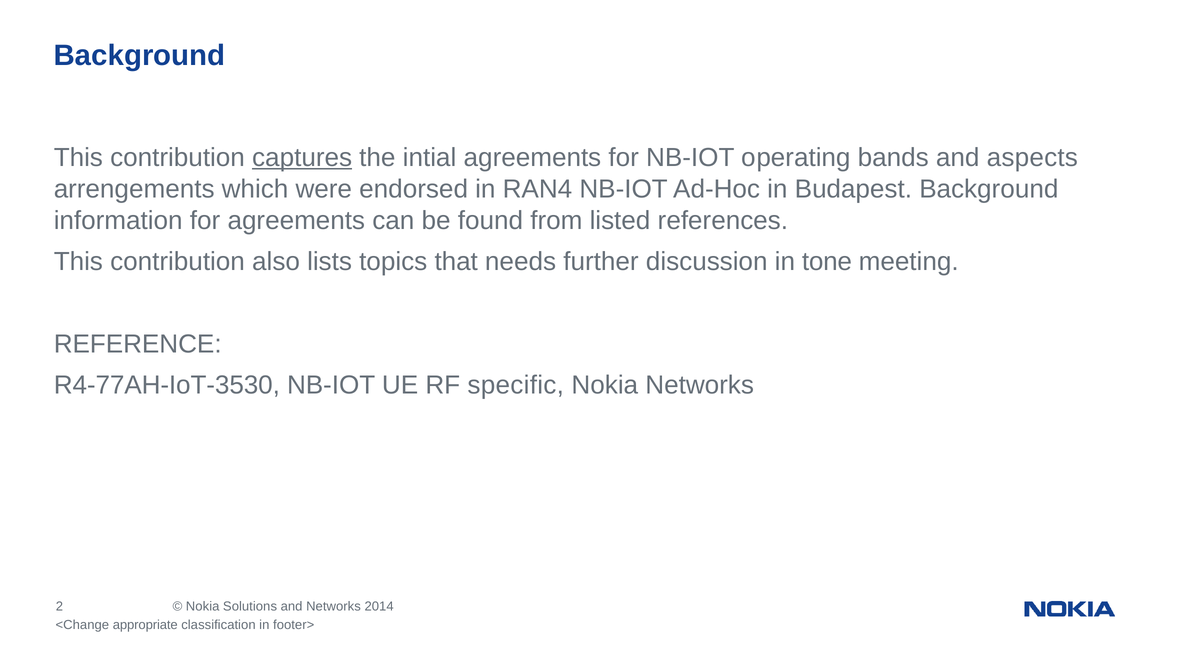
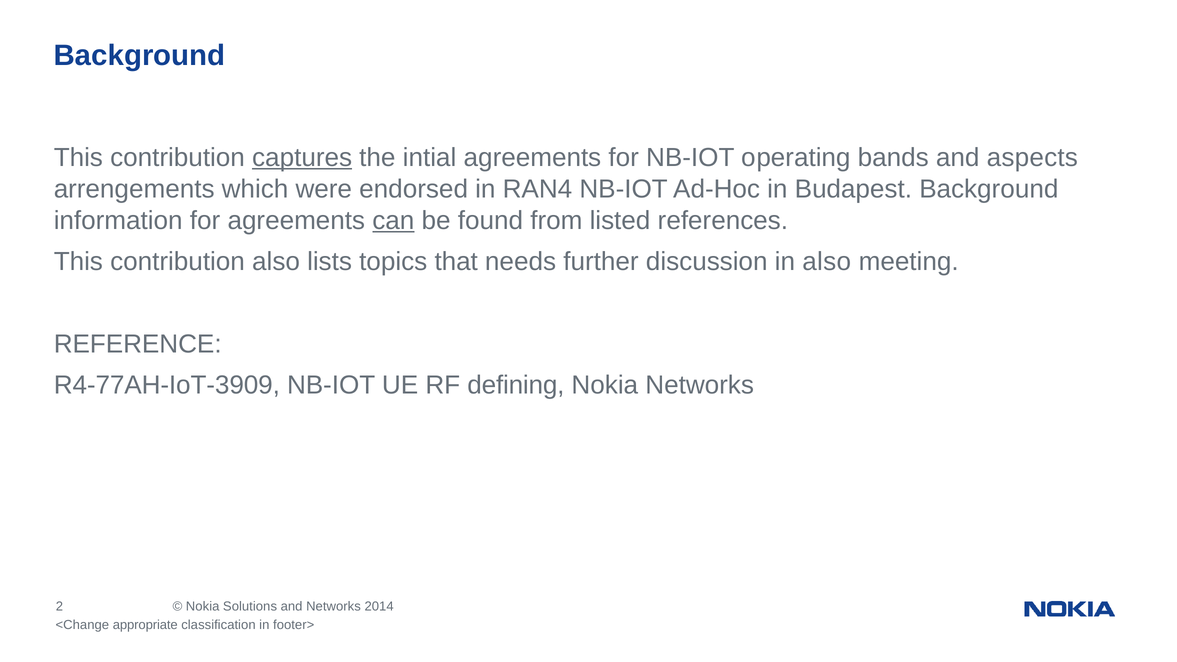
can underline: none -> present
in tone: tone -> also
R4-77AH-IoT-3530: R4-77AH-IoT-3530 -> R4-77AH-IoT-3909
specific: specific -> defining
